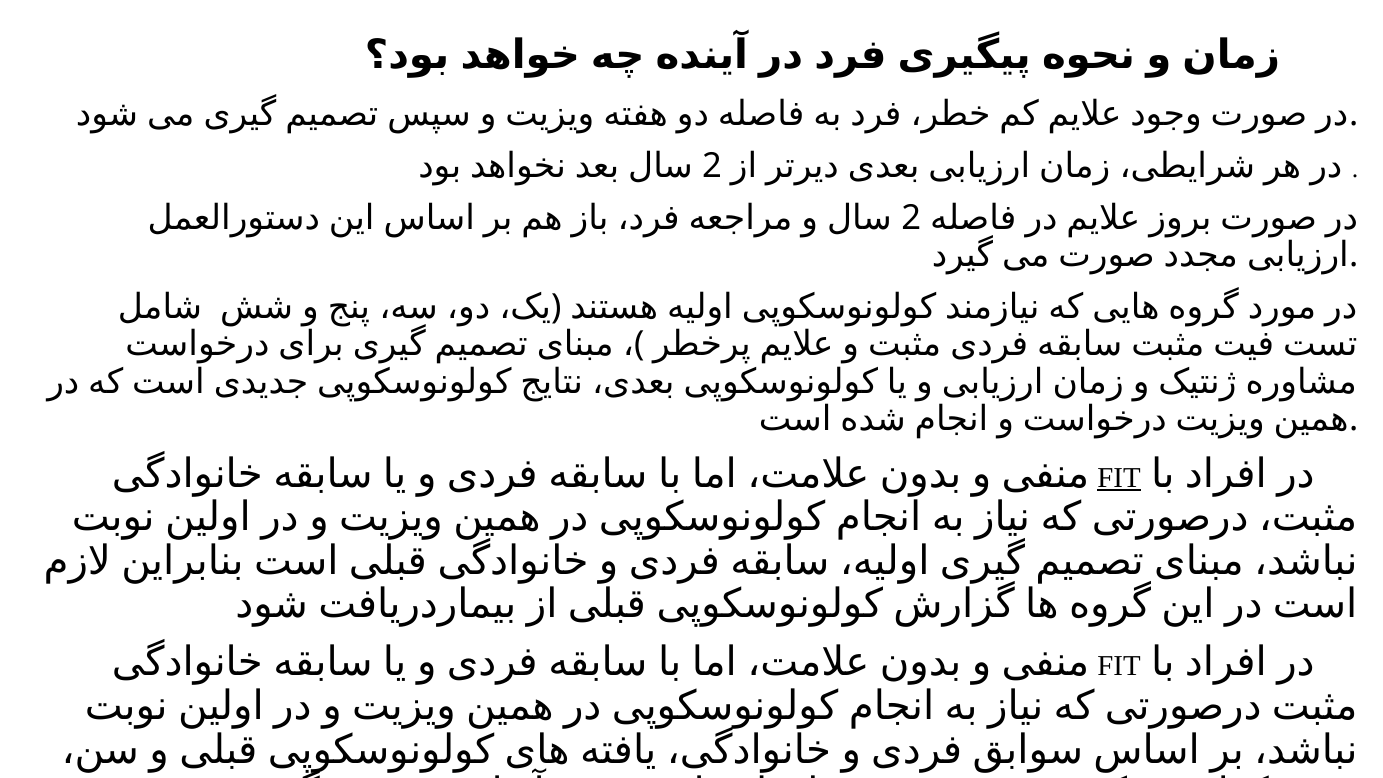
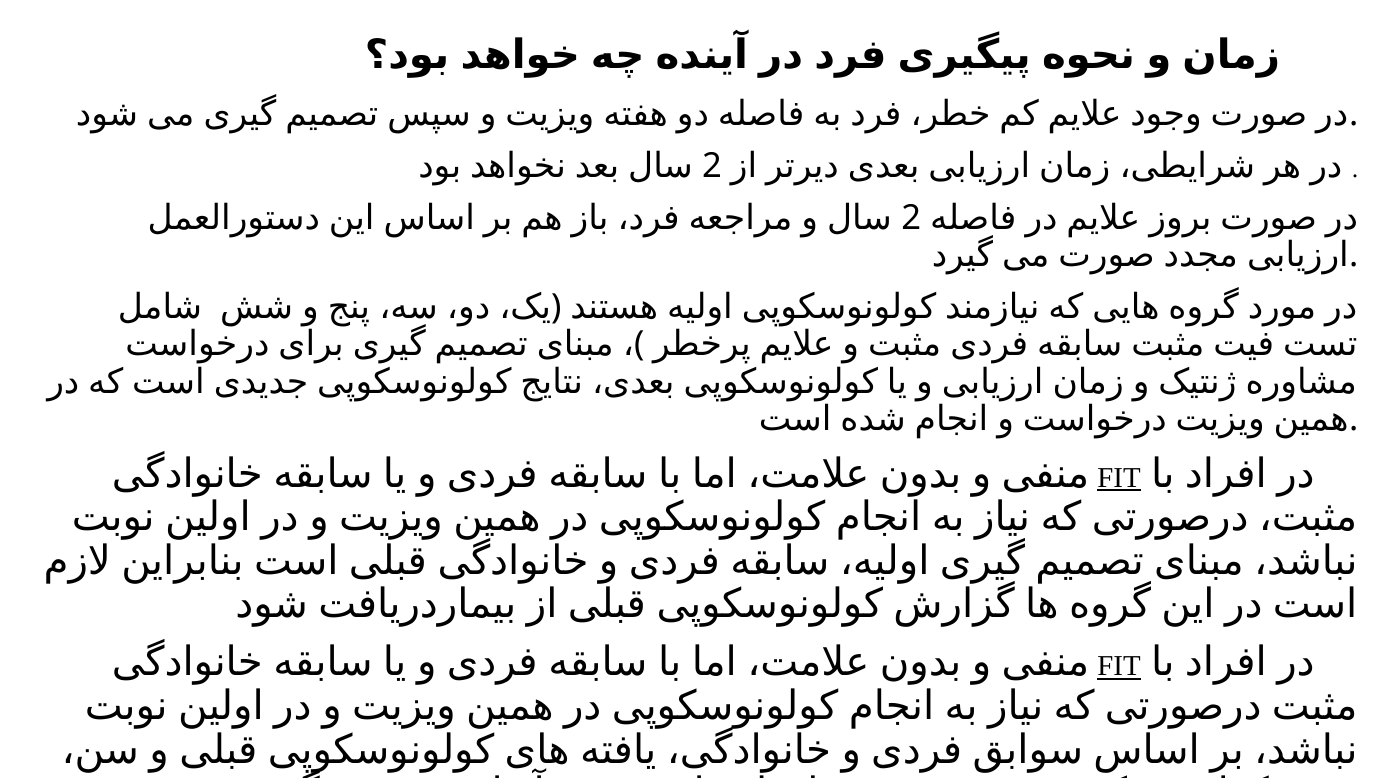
FIT at (1119, 666) underline: none -> present
